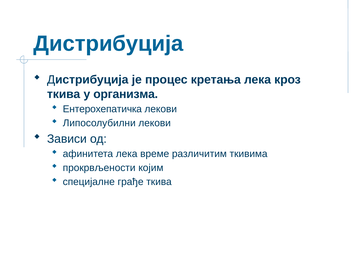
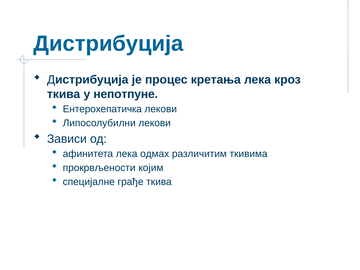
организма: организма -> непотпуне
време: време -> одмах
